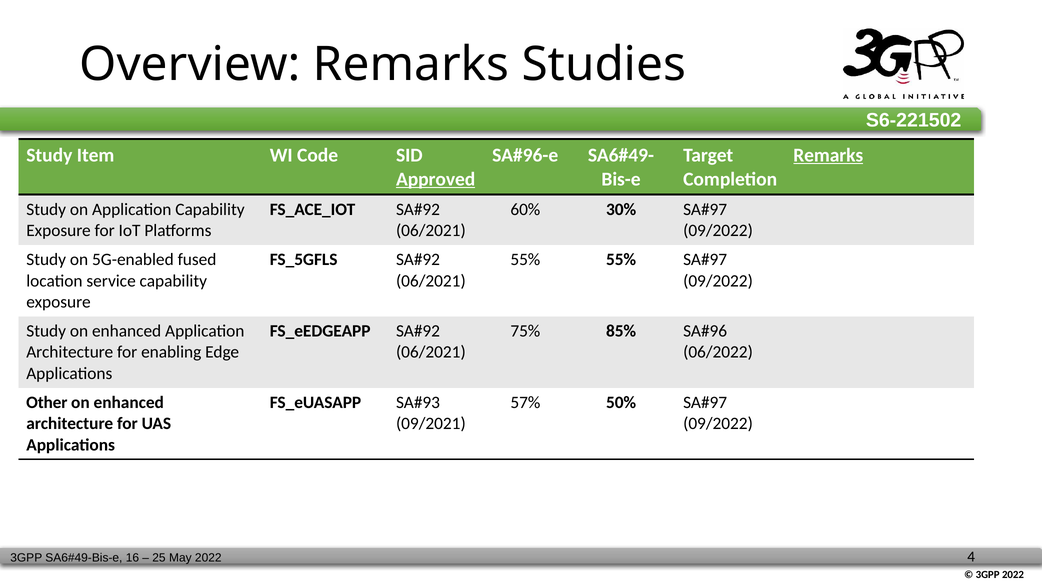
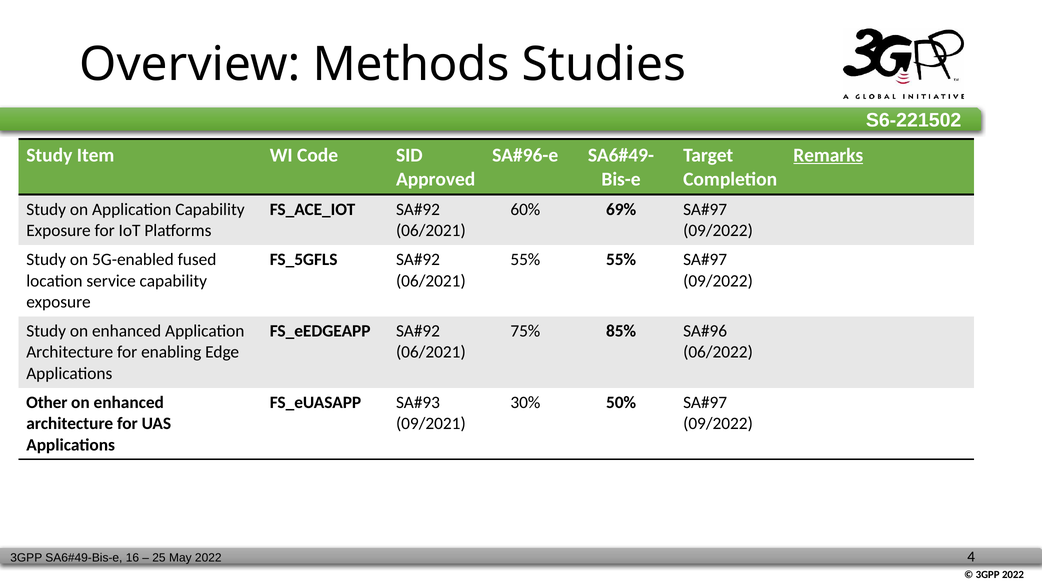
Overview Remarks: Remarks -> Methods
Approved underline: present -> none
30%: 30% -> 69%
57%: 57% -> 30%
